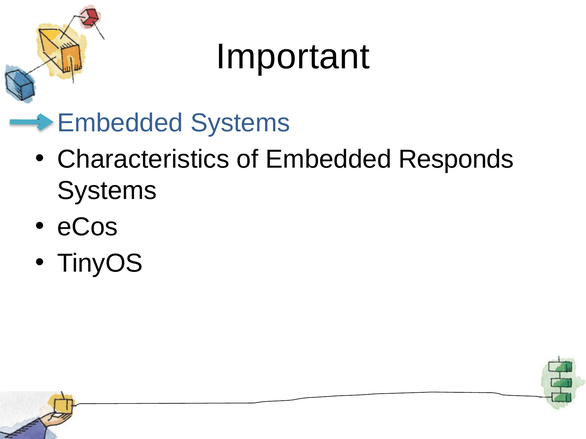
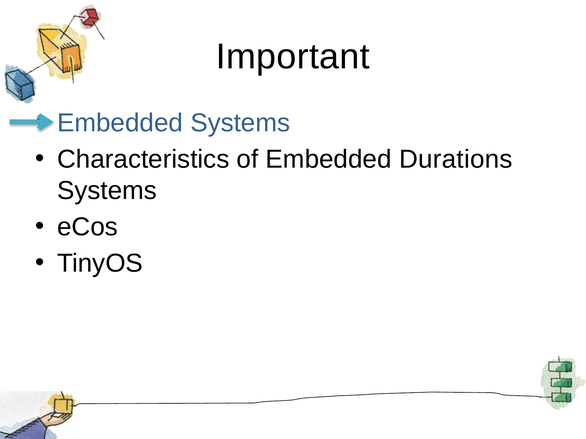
Responds: Responds -> Durations
